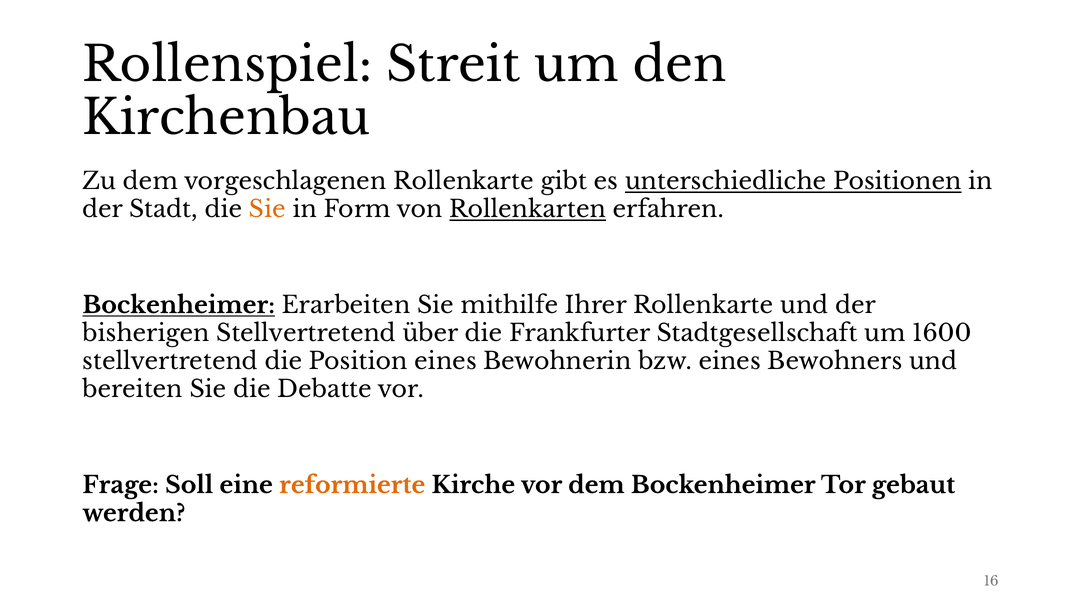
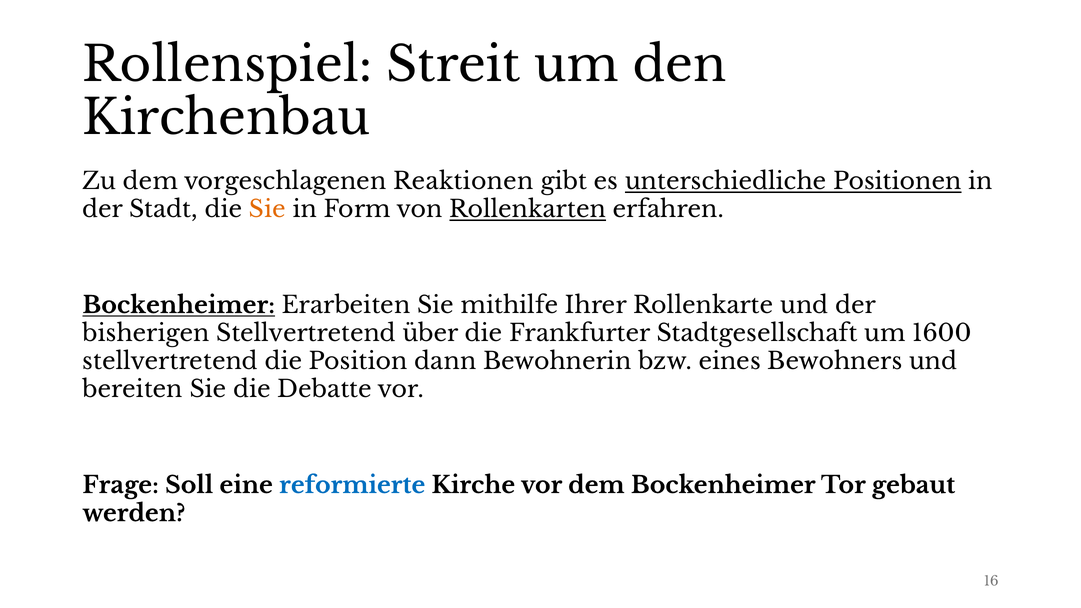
vorgeschlagenen Rollenkarte: Rollenkarte -> Reaktionen
Position eines: eines -> dann
reformierte colour: orange -> blue
